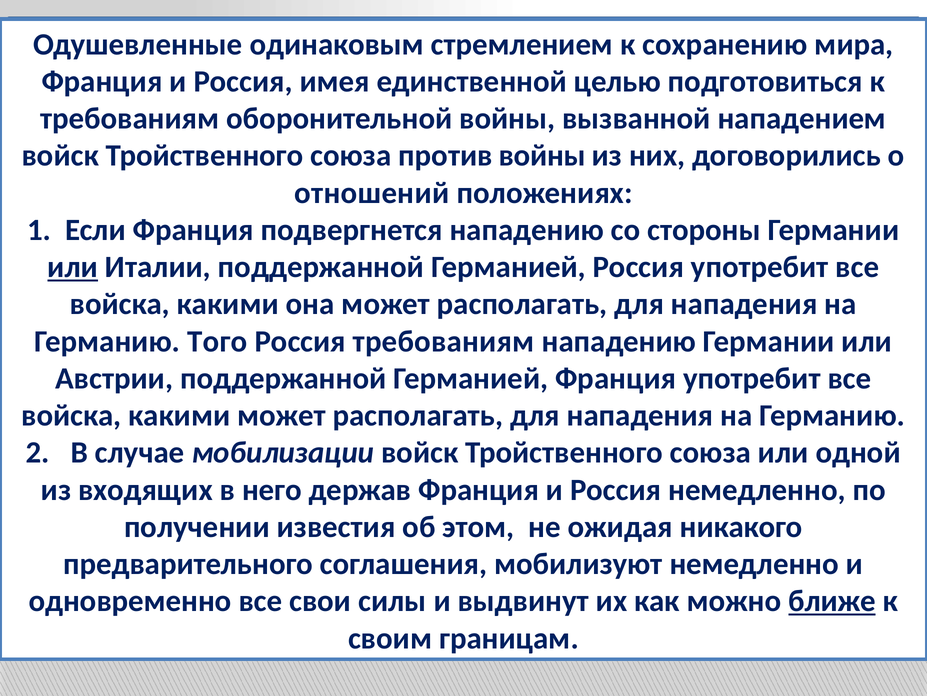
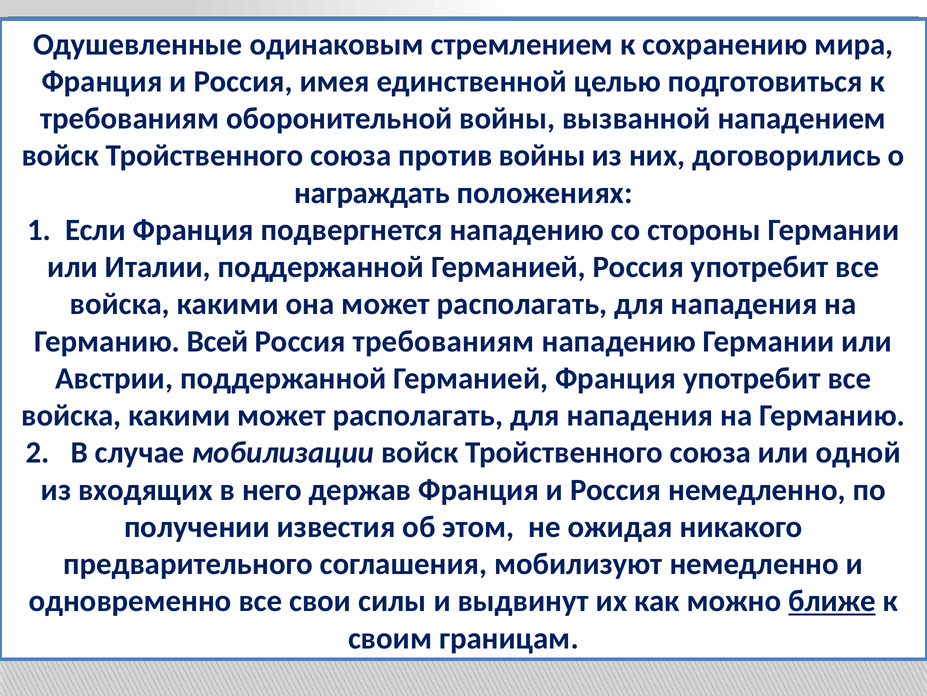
отношений: отношений -> награждать
или at (73, 267) underline: present -> none
Того: Того -> Всей
